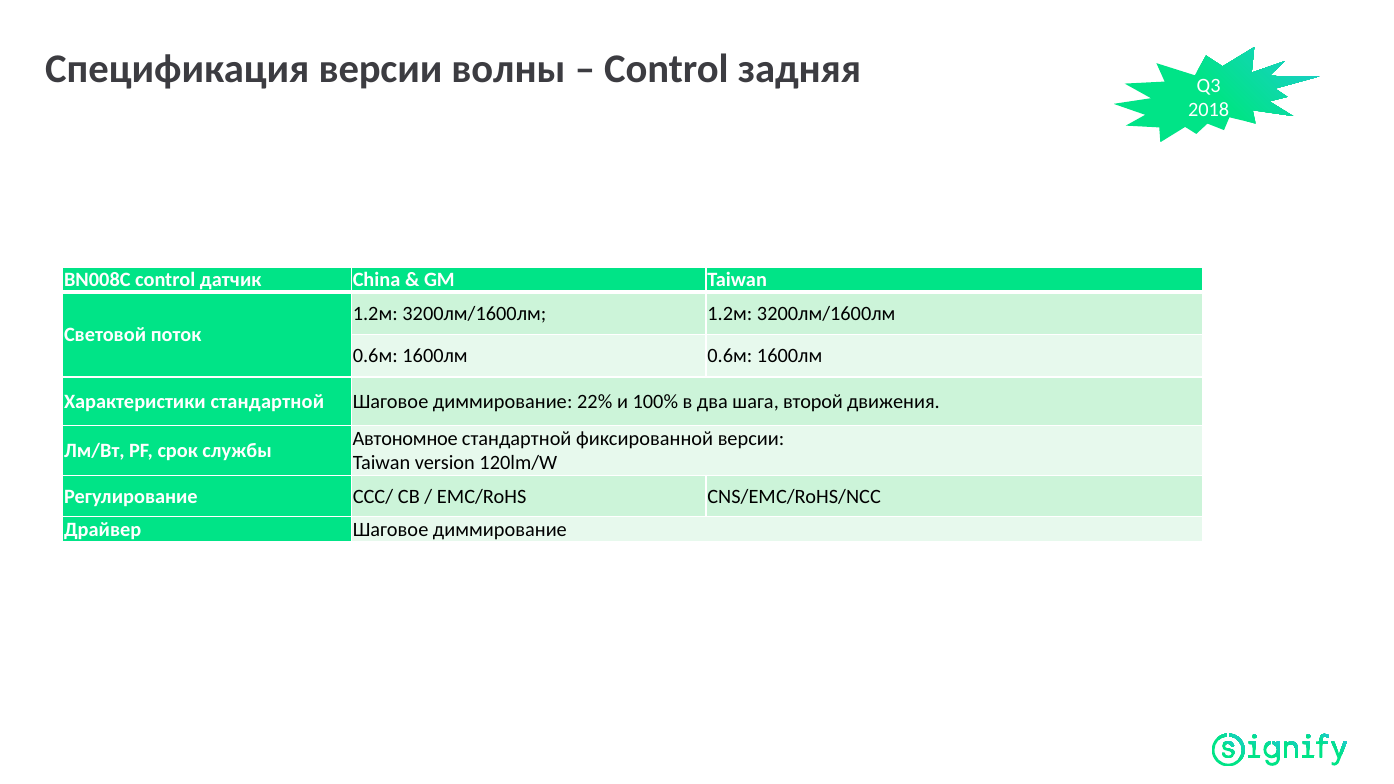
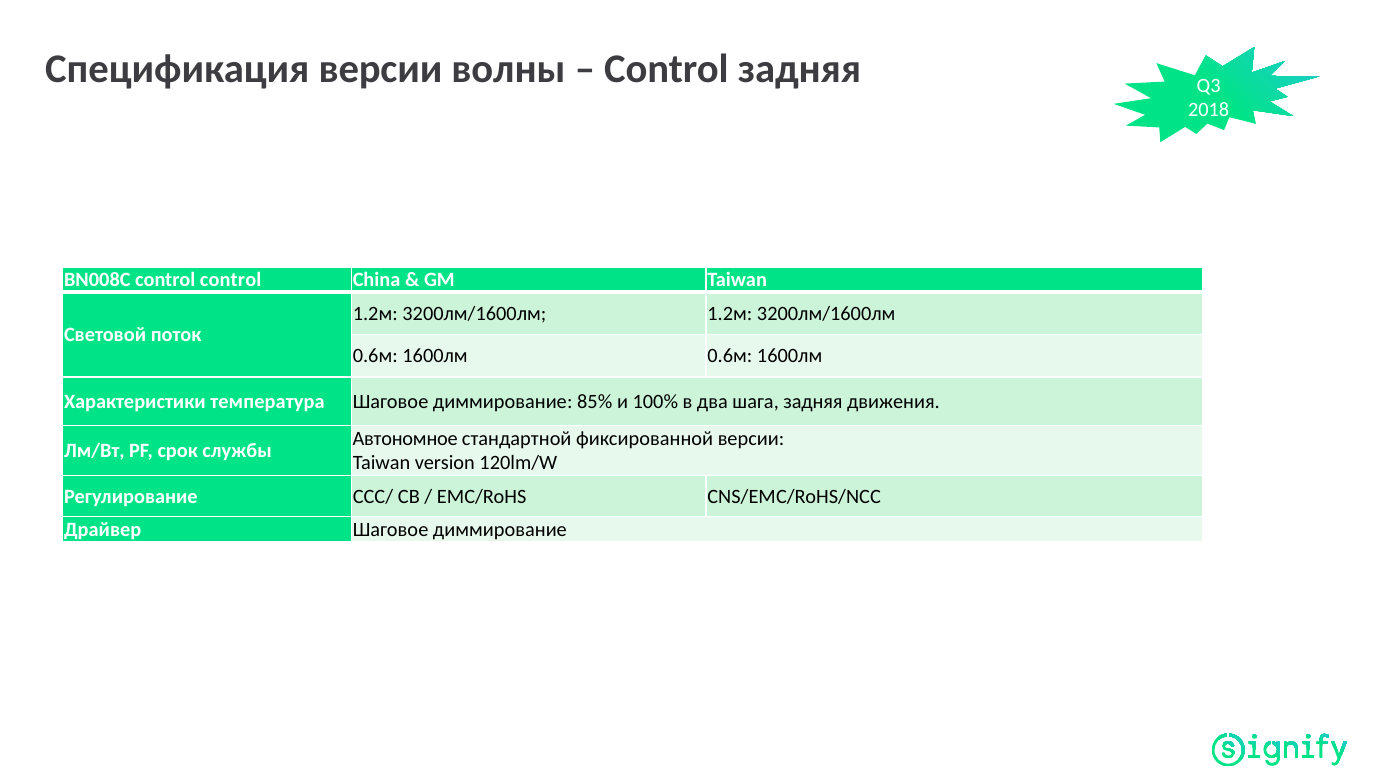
control датчик: датчик -> control
Характеристики стандартной: стандартной -> температура
22%: 22% -> 85%
шага второй: второй -> задняя
